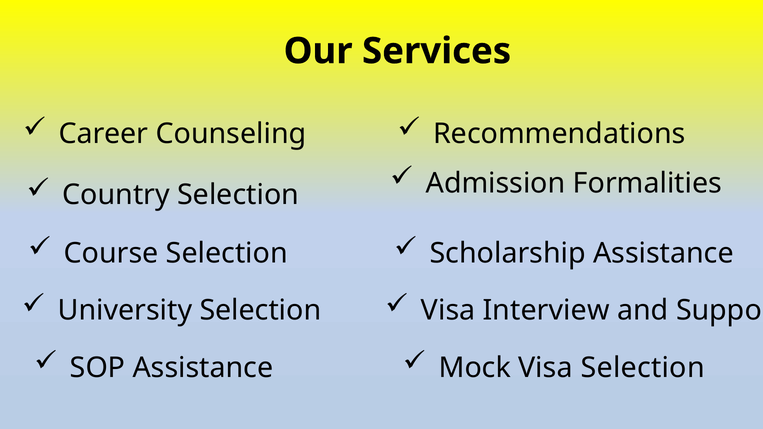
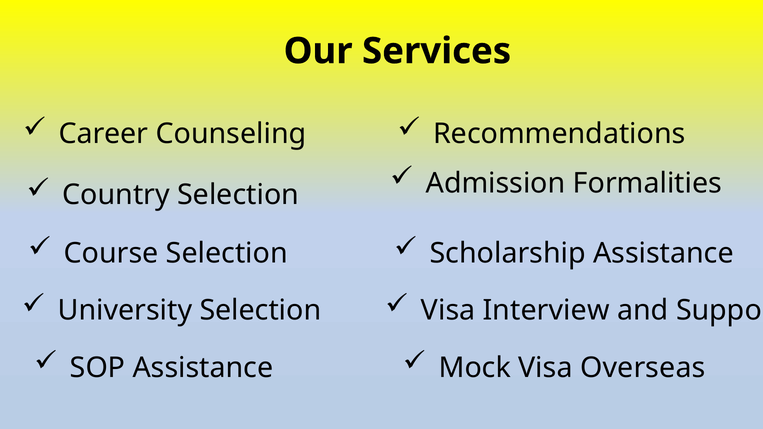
Visa Selection: Selection -> Overseas
